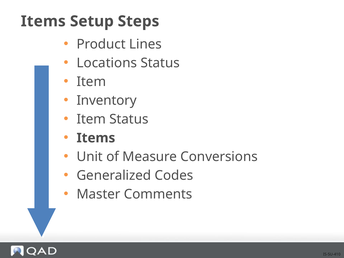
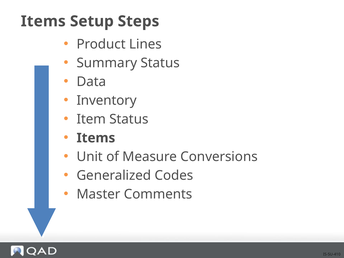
Locations: Locations -> Summary
Item at (91, 82): Item -> Data
